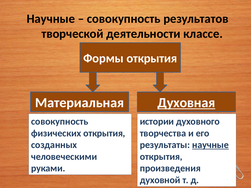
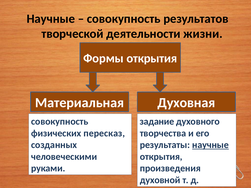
классе: классе -> жизни
Духовная underline: present -> none
истории: истории -> задание
физических открытия: открытия -> пересказ
